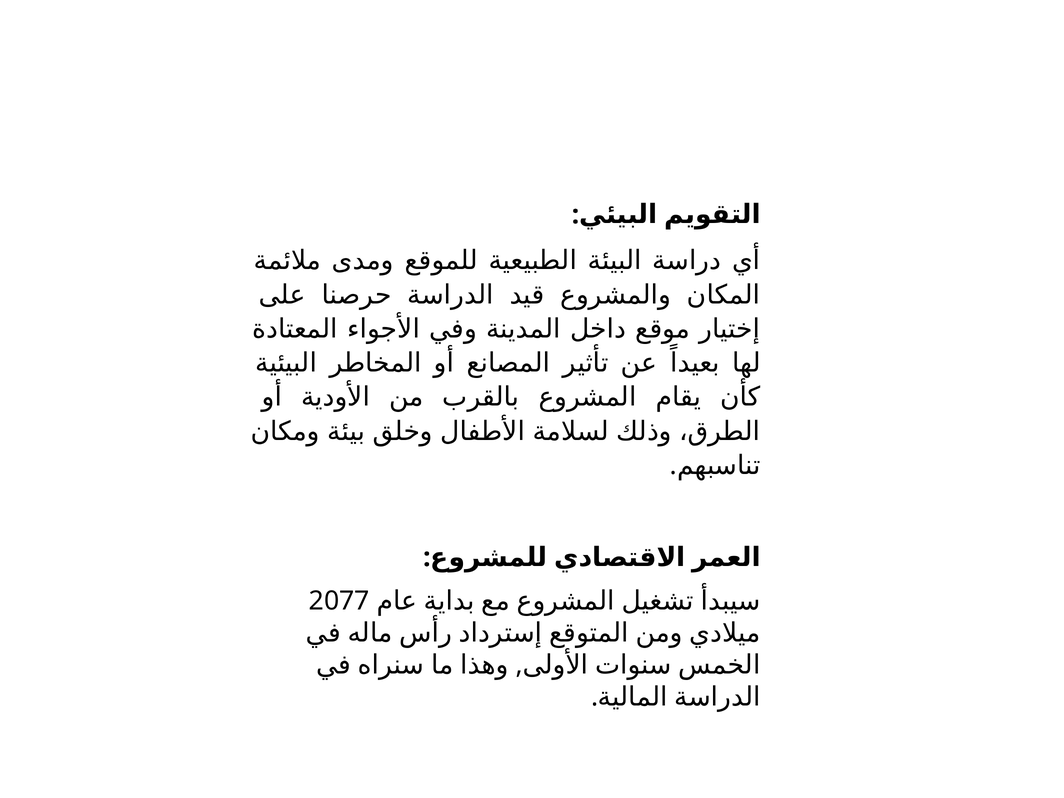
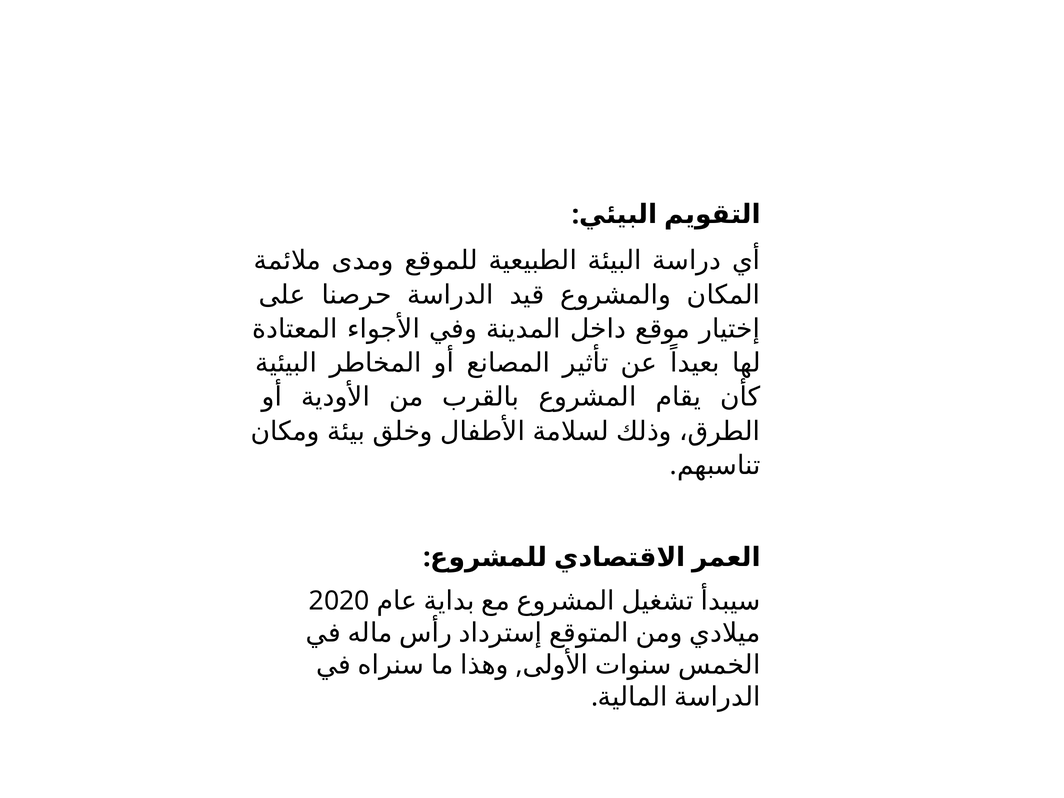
2077: 2077 -> 2020
